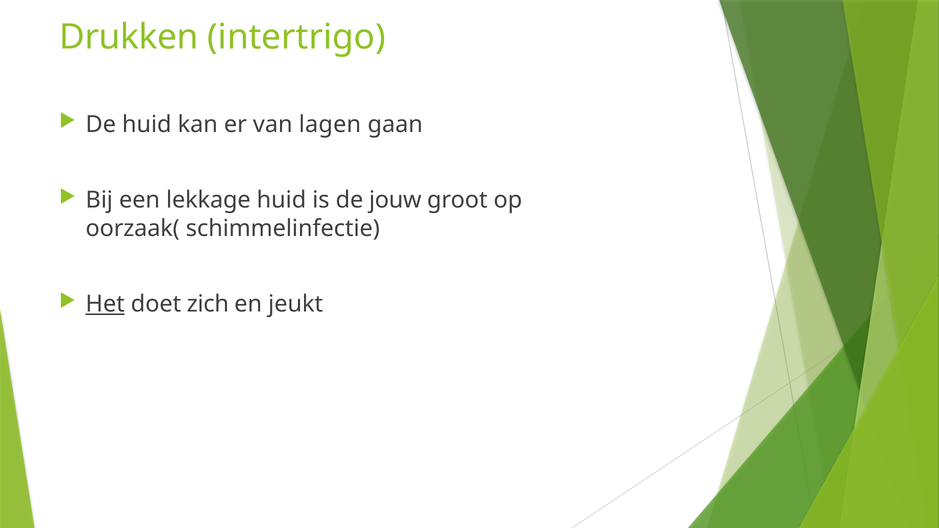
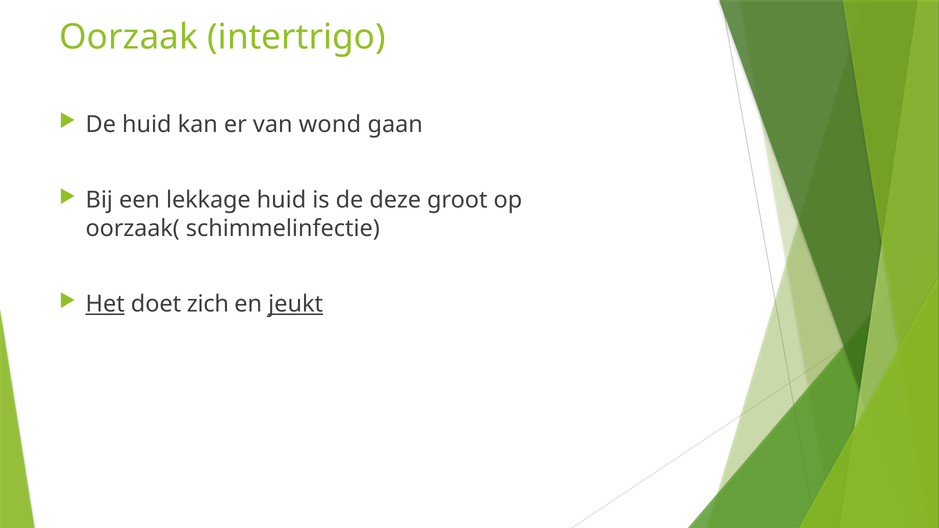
Drukken: Drukken -> Oorzaak
lagen: lagen -> wond
jouw: jouw -> deze
jeukt underline: none -> present
